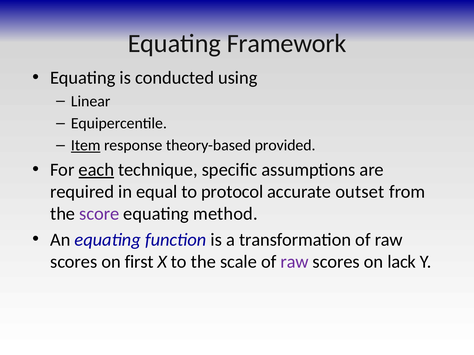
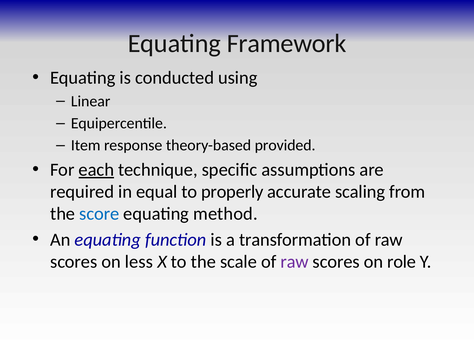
Item underline: present -> none
protocol: protocol -> properly
outset: outset -> scaling
score colour: purple -> blue
first: first -> less
lack: lack -> role
